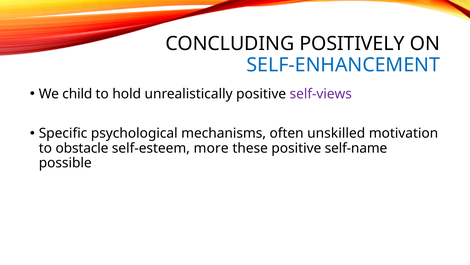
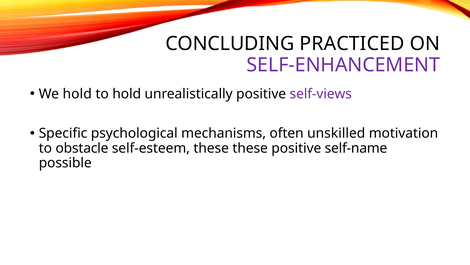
POSITIVELY: POSITIVELY -> PRACTICED
SELF-ENHANCEMENT colour: blue -> purple
We child: child -> hold
self-esteem more: more -> these
